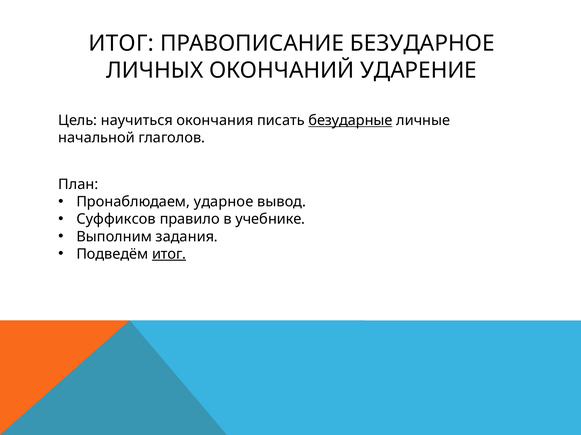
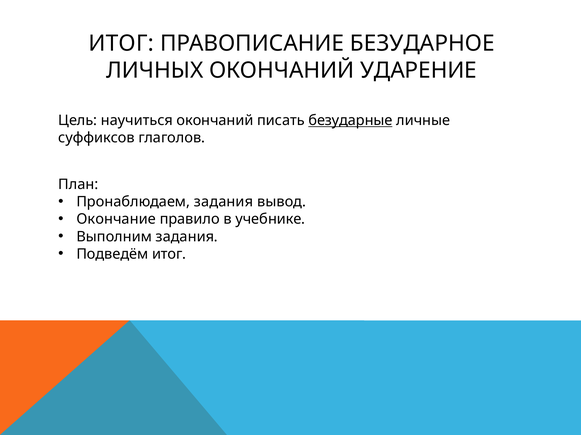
научиться окончания: окончания -> окончаний
начальной: начальной -> суффиксов
Пронаблюдаем ударное: ударное -> задания
Суффиксов: Суффиксов -> Окончание
итог at (169, 254) underline: present -> none
